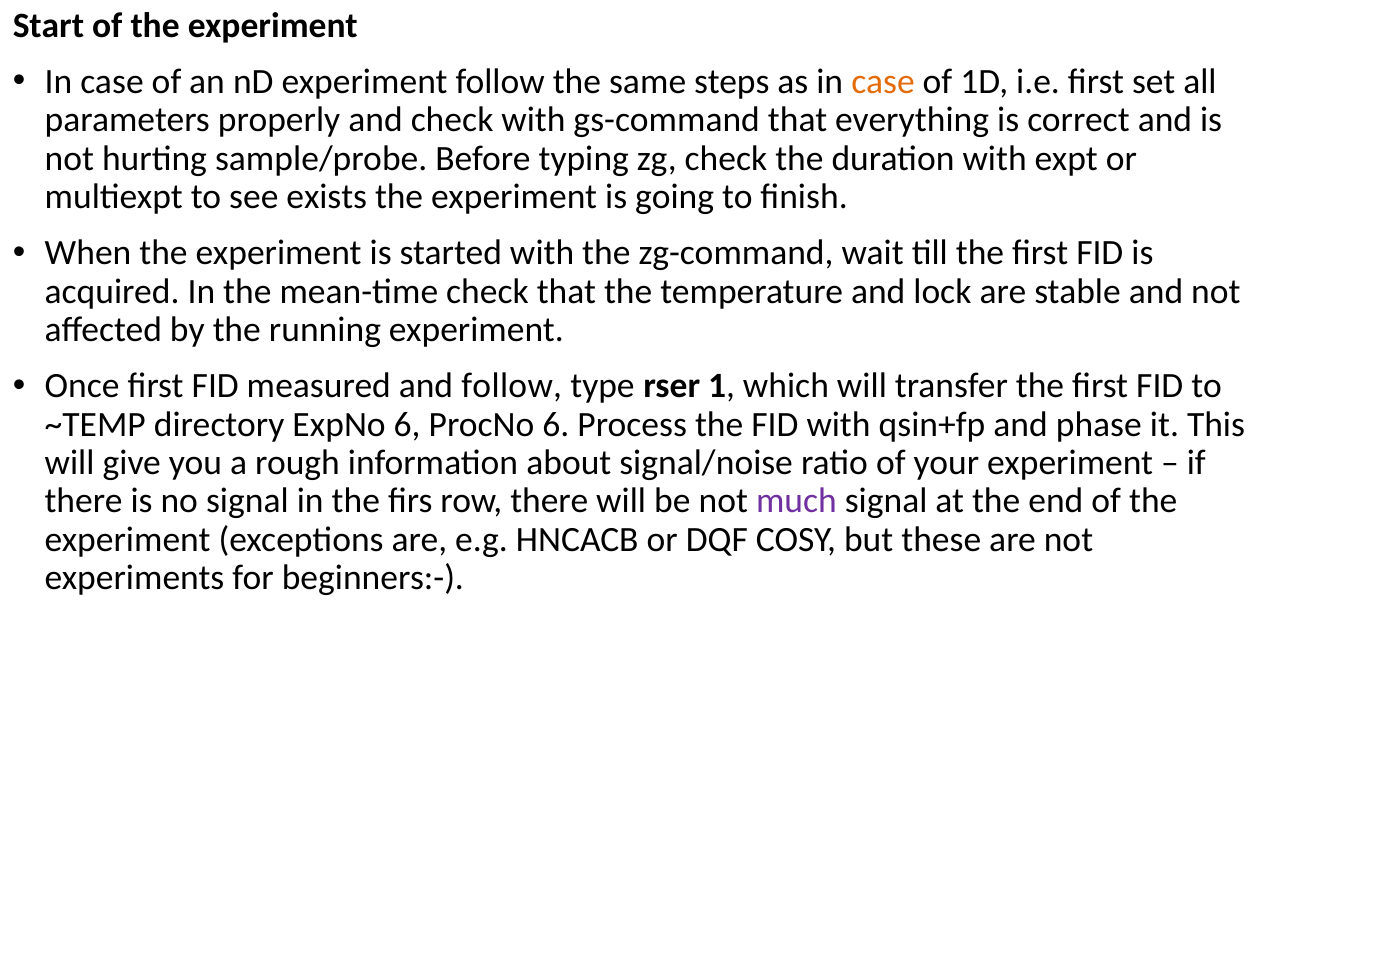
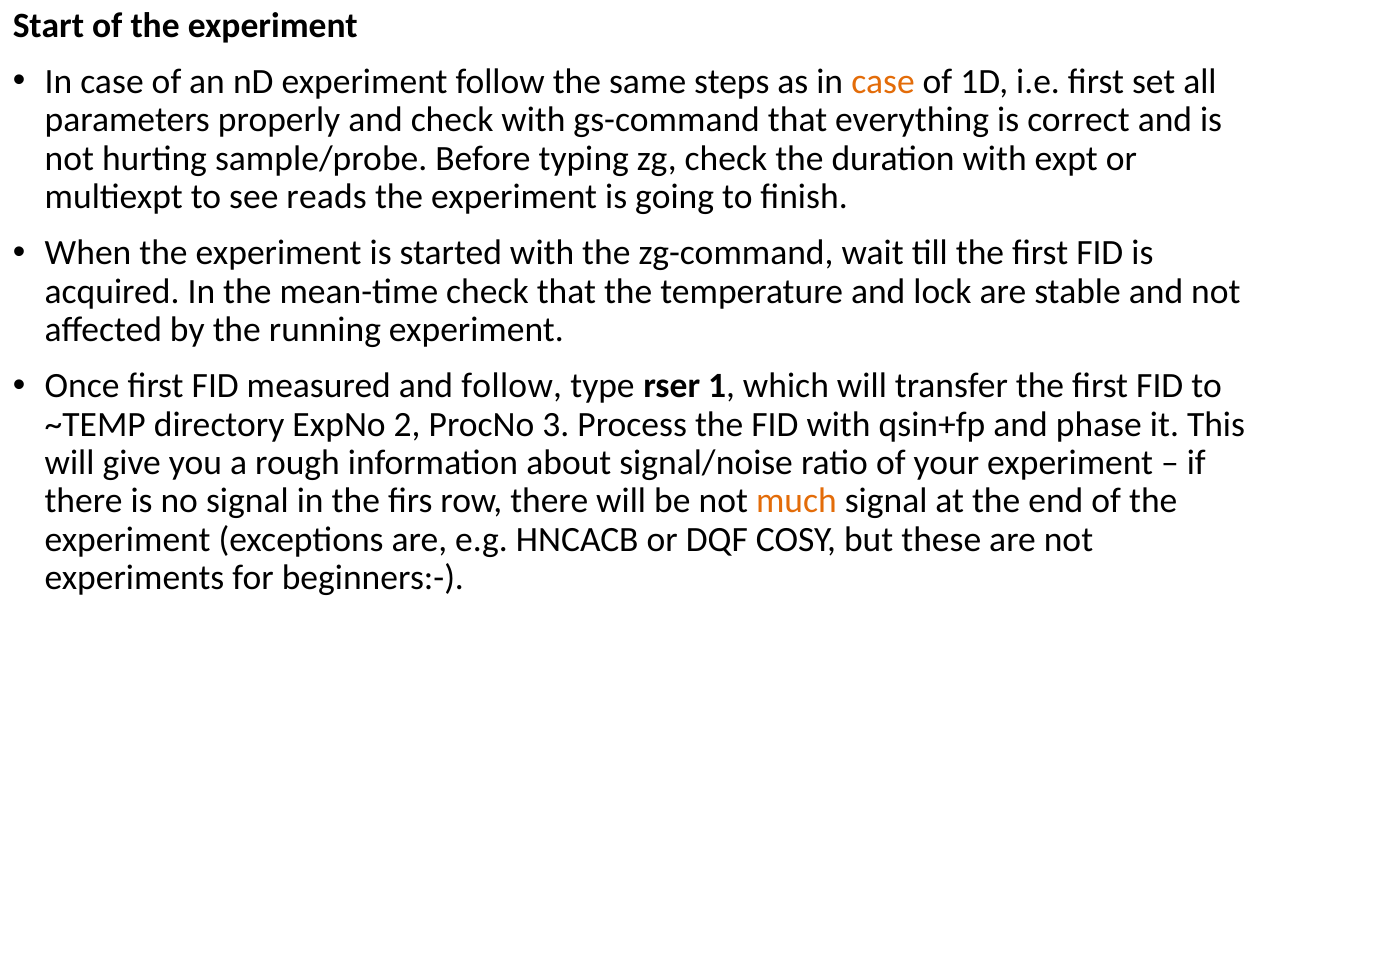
exists: exists -> reads
ExpNo 6: 6 -> 2
ProcNo 6: 6 -> 3
much colour: purple -> orange
